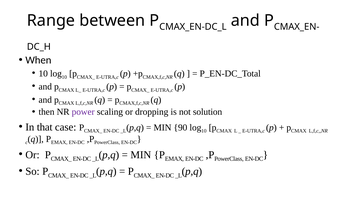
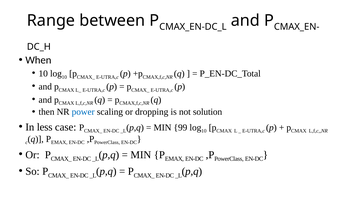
power colour: purple -> blue
that: that -> less
90: 90 -> 99
